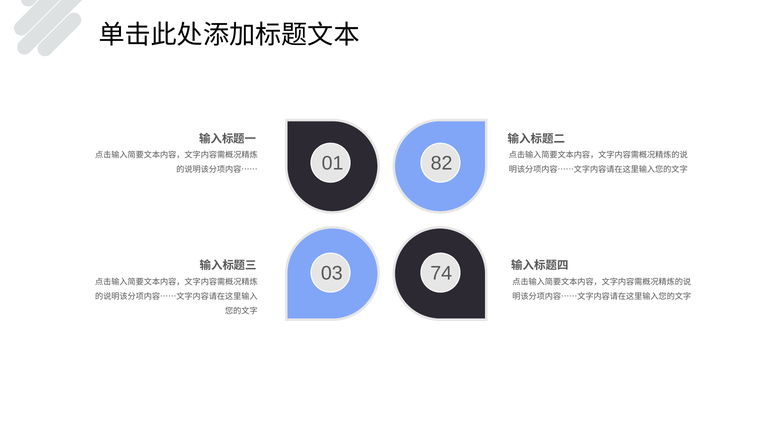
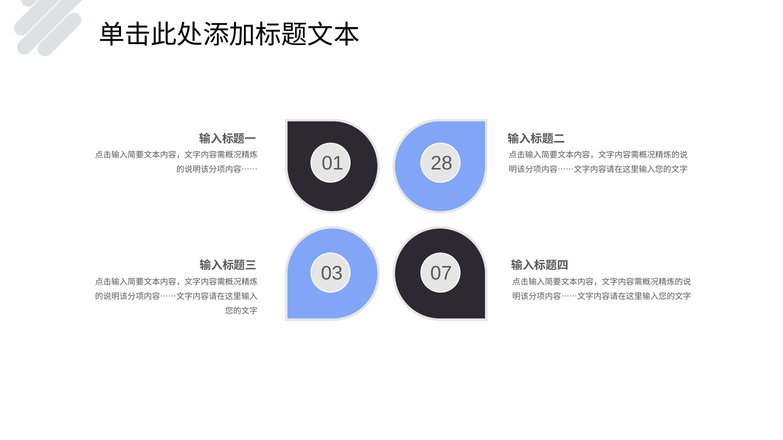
82: 82 -> 28
74: 74 -> 07
